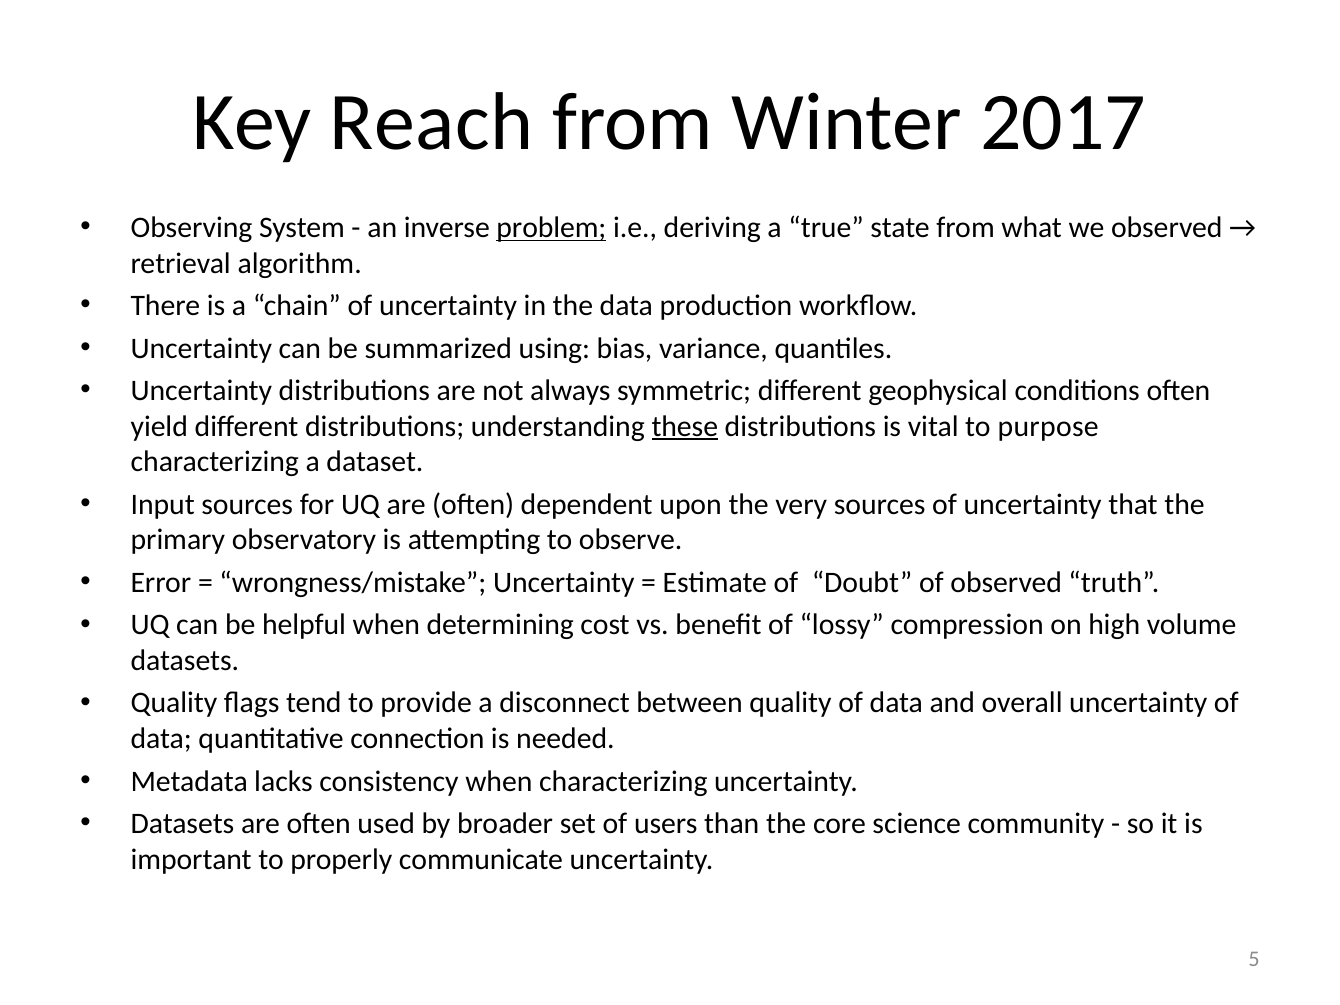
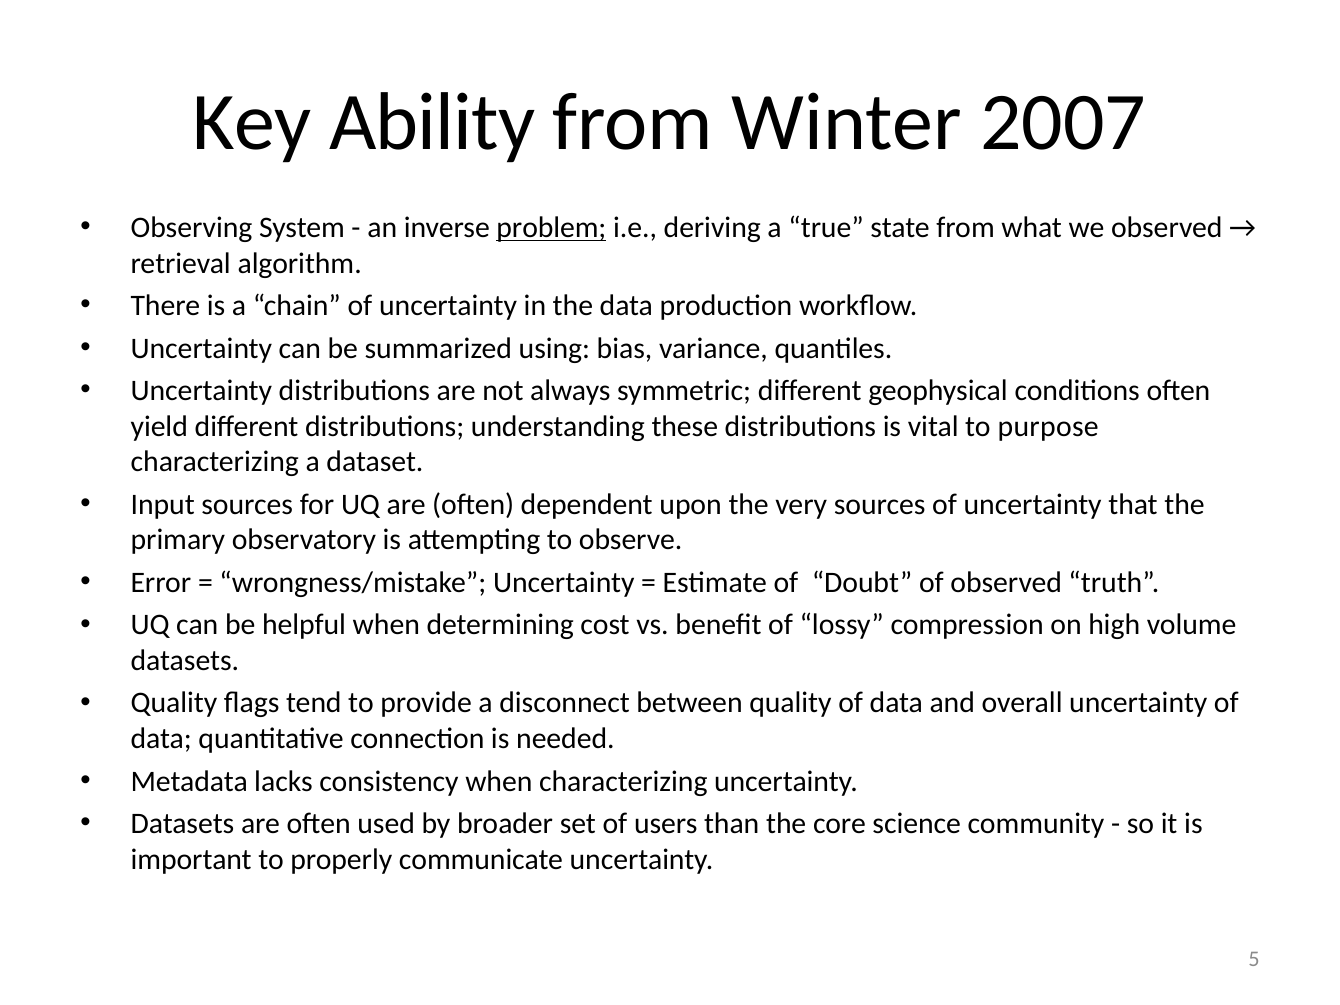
Reach: Reach -> Ability
2017: 2017 -> 2007
these underline: present -> none
